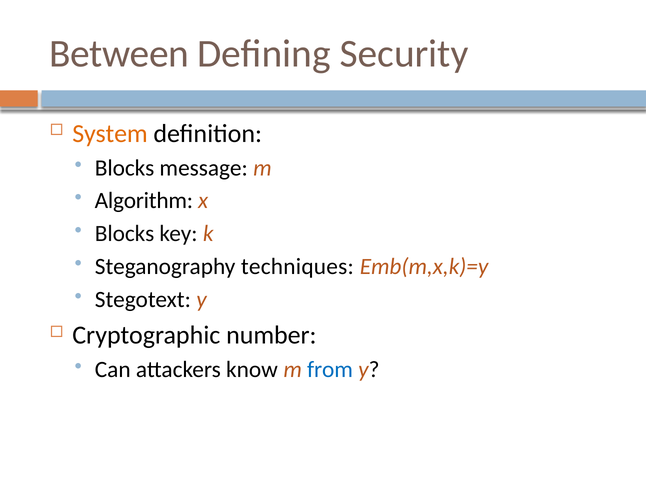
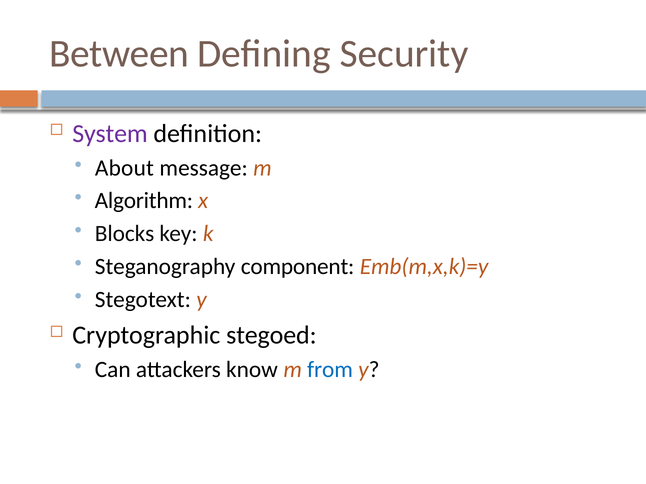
System colour: orange -> purple
Blocks at (125, 168): Blocks -> About
techniques: techniques -> component
number: number -> stegoed
